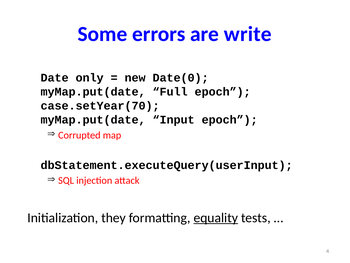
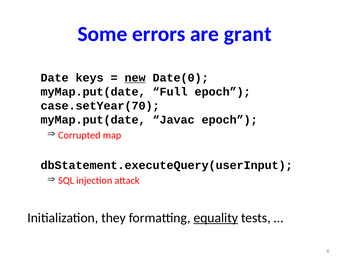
write: write -> grant
only: only -> keys
new underline: none -> present
Input: Input -> Javac
